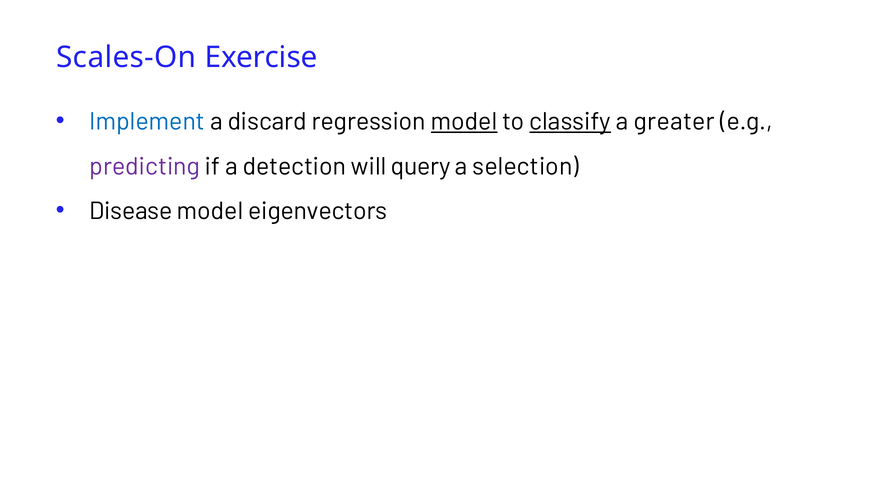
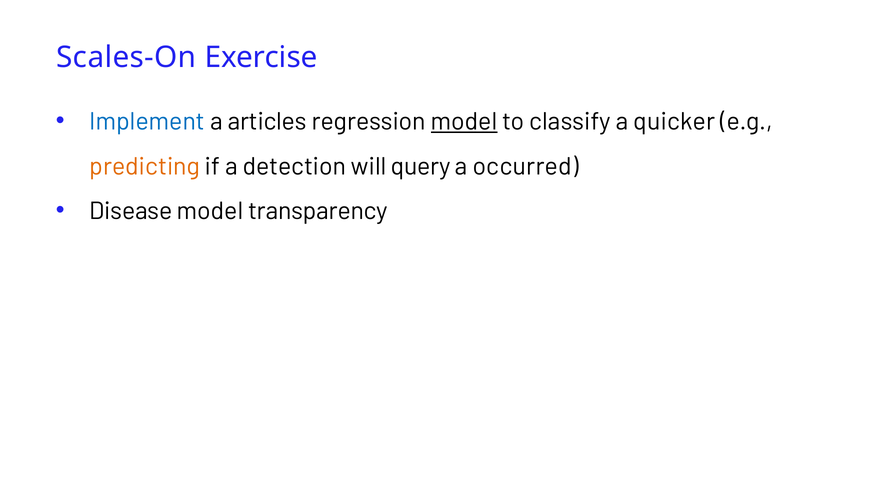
discard: discard -> articles
classify underline: present -> none
greater: greater -> quicker
predicting colour: purple -> orange
selection: selection -> occurred
eigenvectors: eigenvectors -> transparency
